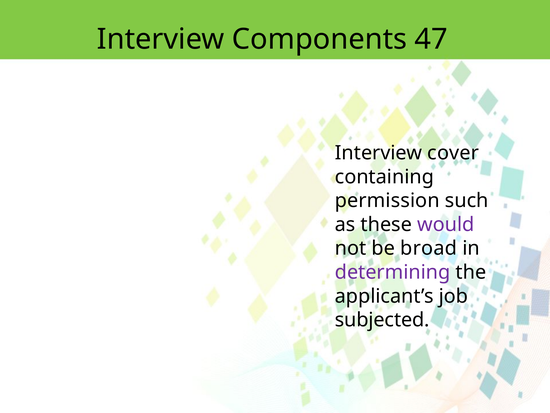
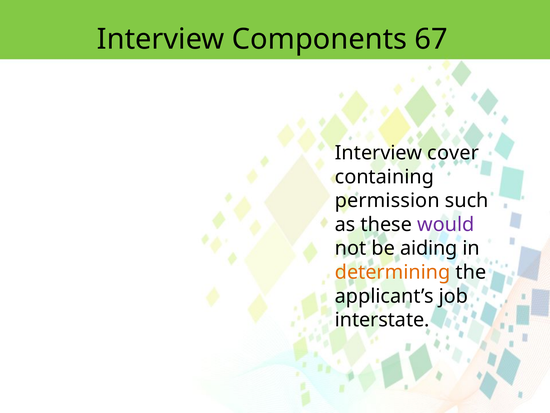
47: 47 -> 67
broad: broad -> aiding
determining colour: purple -> orange
subjected: subjected -> interstate
